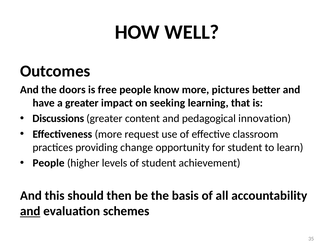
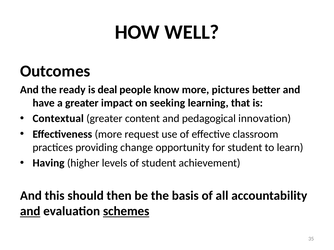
doors: doors -> ready
free: free -> deal
Discussions: Discussions -> Contextual
People at (49, 163): People -> Having
schemes underline: none -> present
